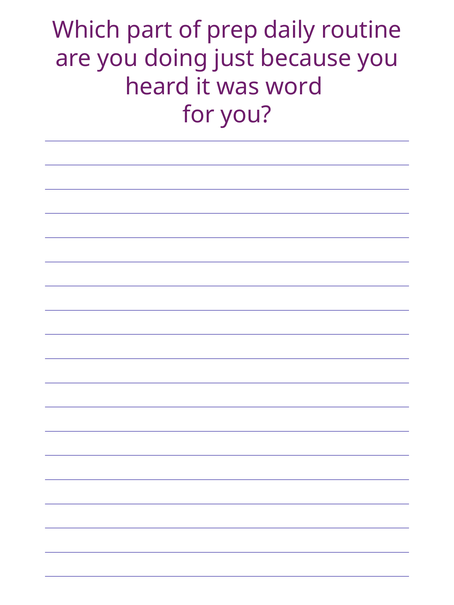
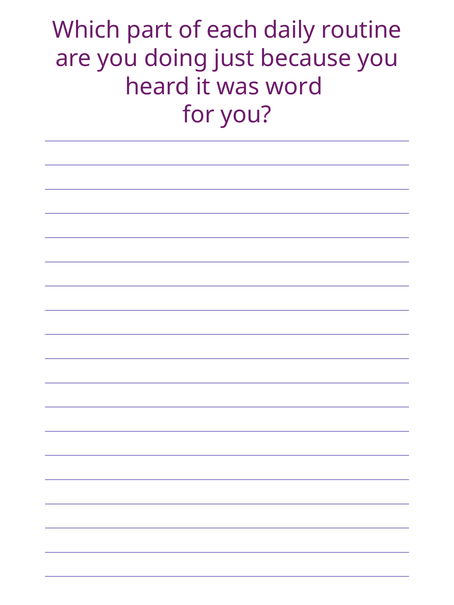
prep: prep -> each
